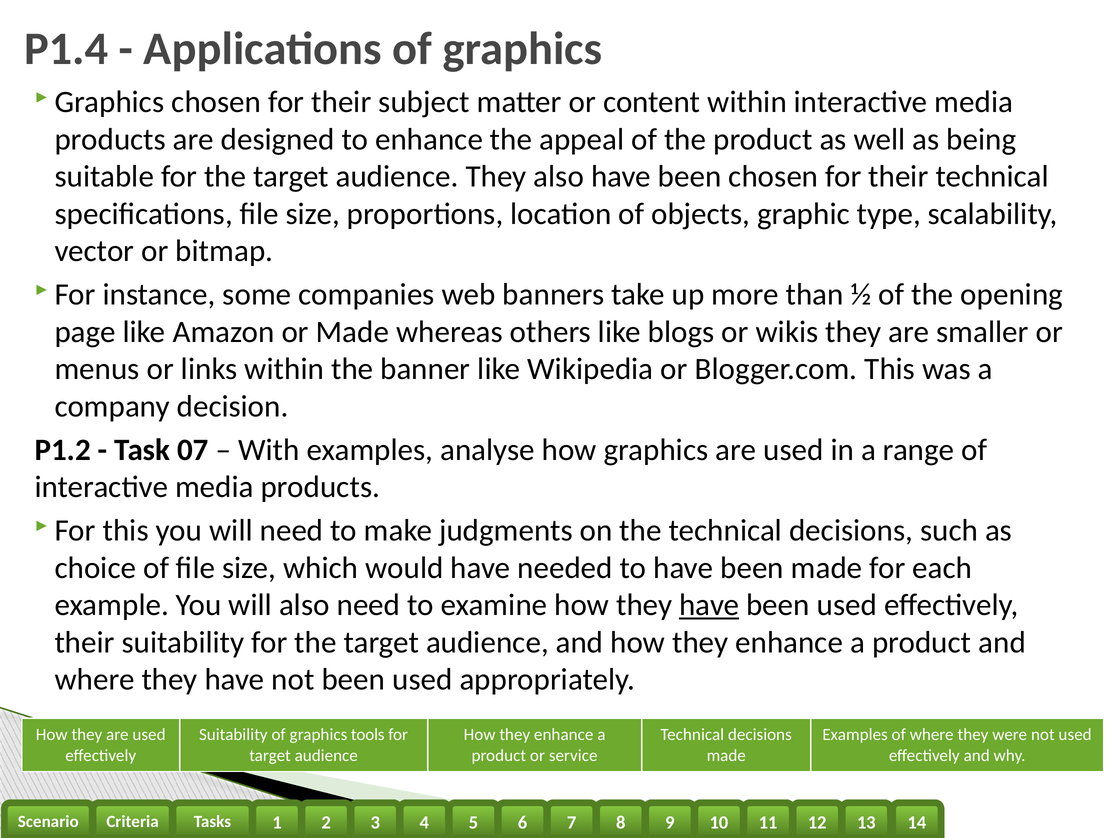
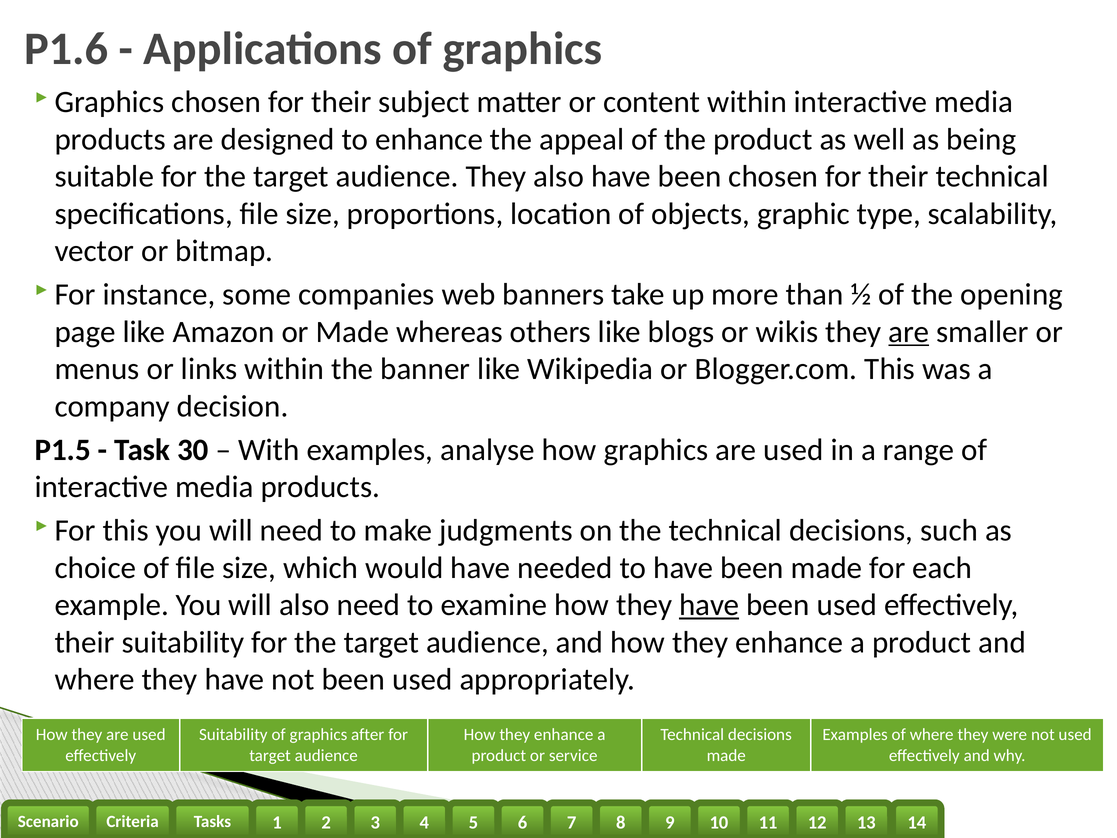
P1.4: P1.4 -> P1.6
are at (909, 332) underline: none -> present
P1.2: P1.2 -> P1.5
07: 07 -> 30
tools: tools -> after
